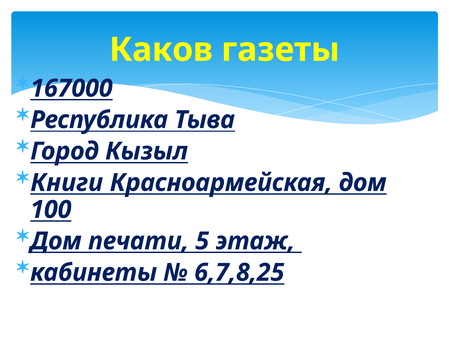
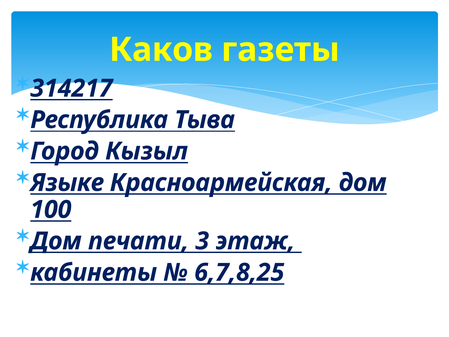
167000: 167000 -> 314217
Книги: Книги -> Языке
5: 5 -> 3
